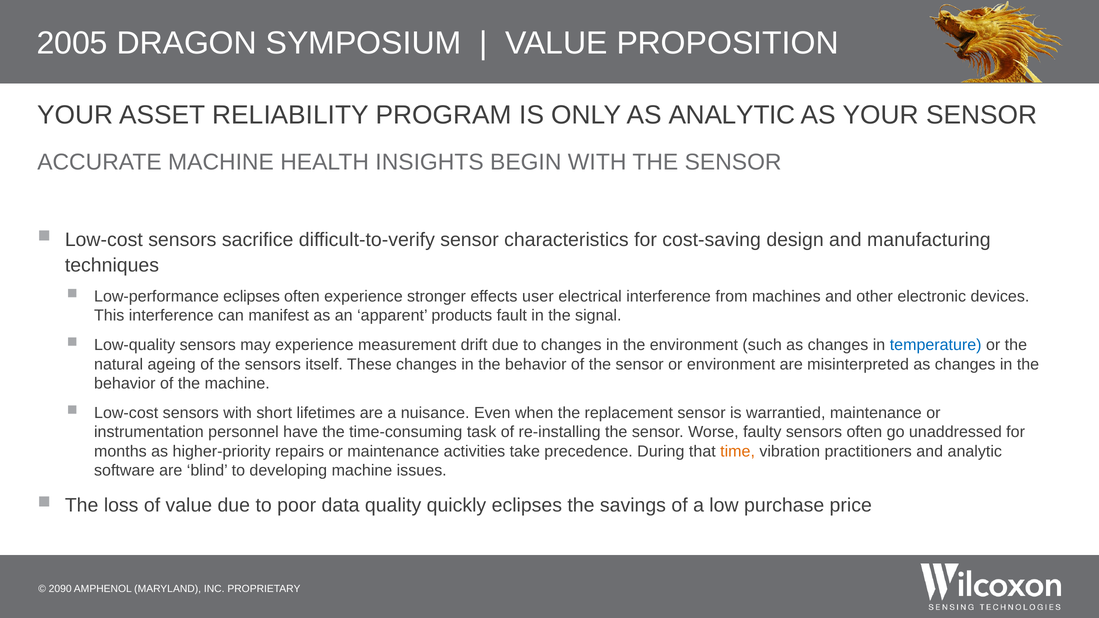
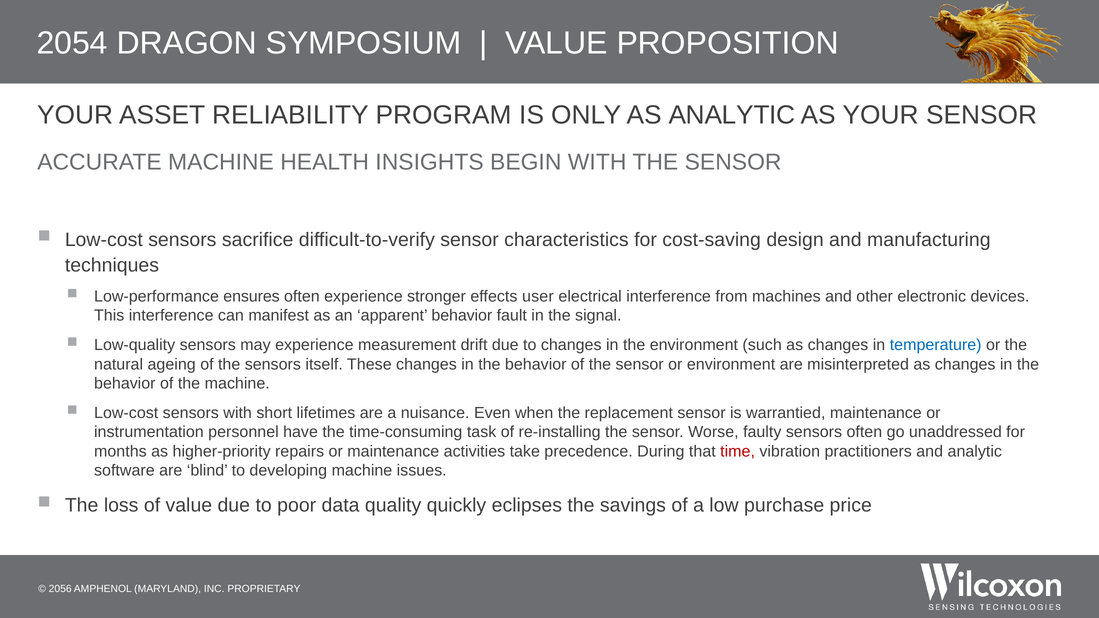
2005: 2005 -> 2054
Low-performance eclipses: eclipses -> ensures
apparent products: products -> behavior
time colour: orange -> red
2090: 2090 -> 2056
